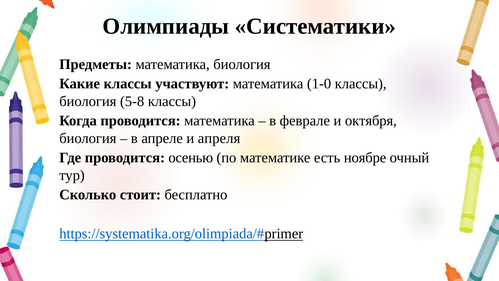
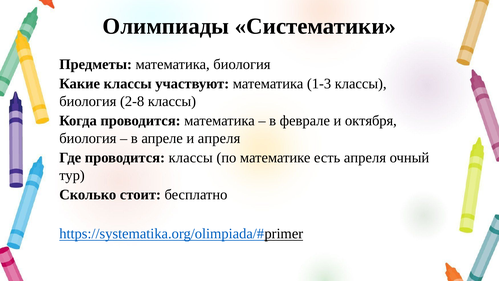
1-0: 1-0 -> 1-3
5-8: 5-8 -> 2-8
проводится осенью: осенью -> классы
есть ноябре: ноябре -> апреля
